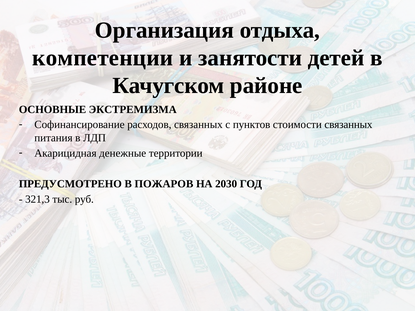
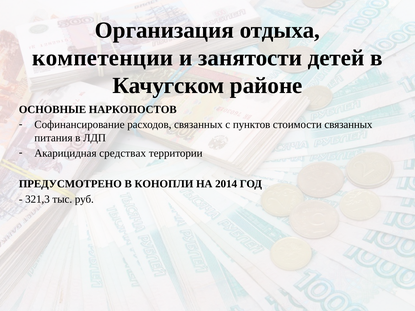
ЭКСТРЕМИЗМА: ЭКСТРЕМИЗМА -> НАРКОПОСТОВ
денежные: денежные -> средствах
ПОЖАРОВ: ПОЖАРОВ -> КОНОПЛИ
2030: 2030 -> 2014
